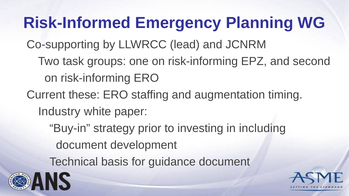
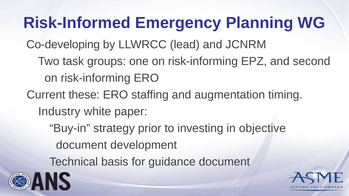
Co-supporting: Co-supporting -> Co-developing
including: including -> objective
